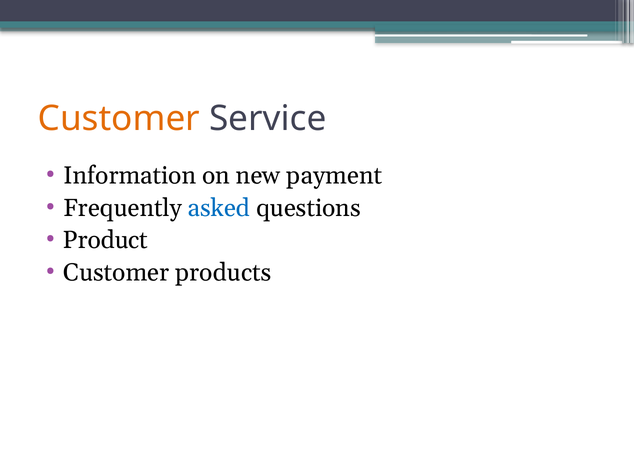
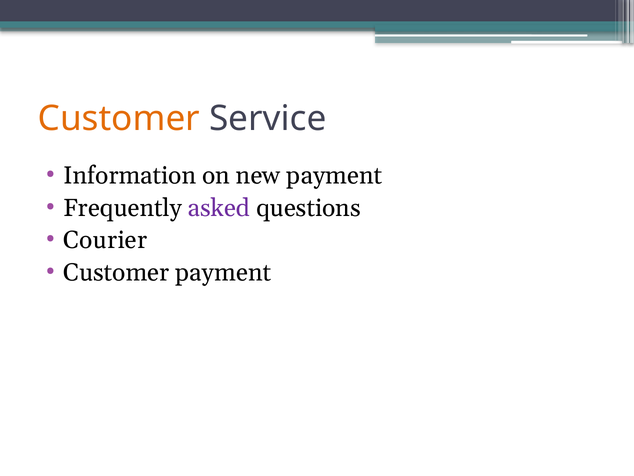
asked colour: blue -> purple
Product: Product -> Courier
Customer products: products -> payment
